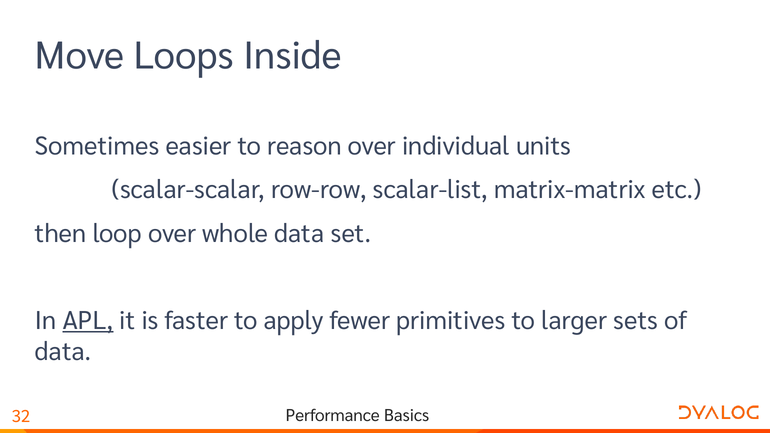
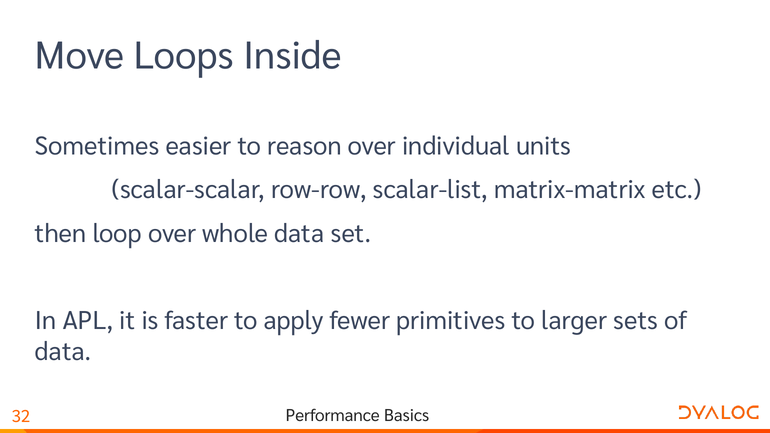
APL underline: present -> none
